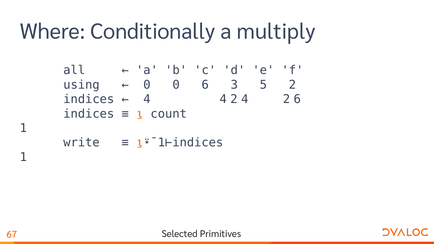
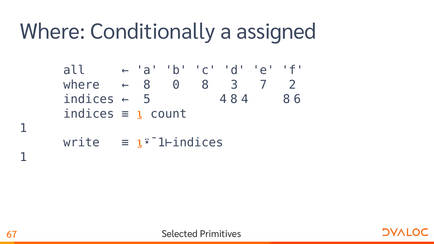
multiply: multiply -> assigned
using at (81, 85): using -> where
0 at (147, 85): 0 -> 8
0 6: 6 -> 8
5: 5 -> 7
4 at (147, 99): 4 -> 5
2 at (234, 99): 2 -> 8
2 at (286, 99): 2 -> 8
